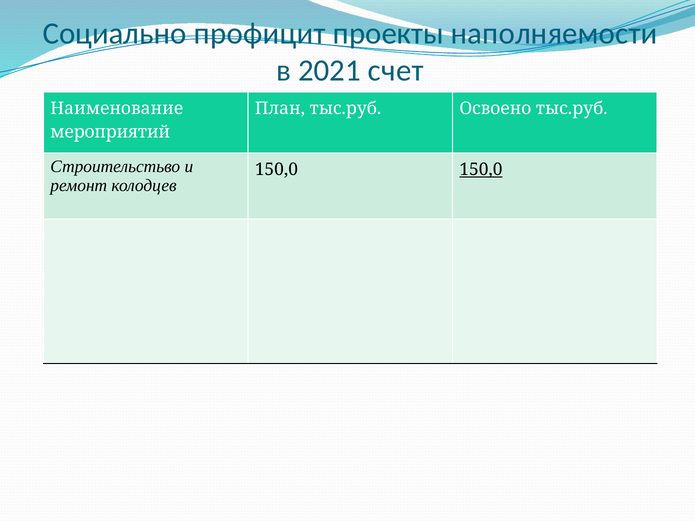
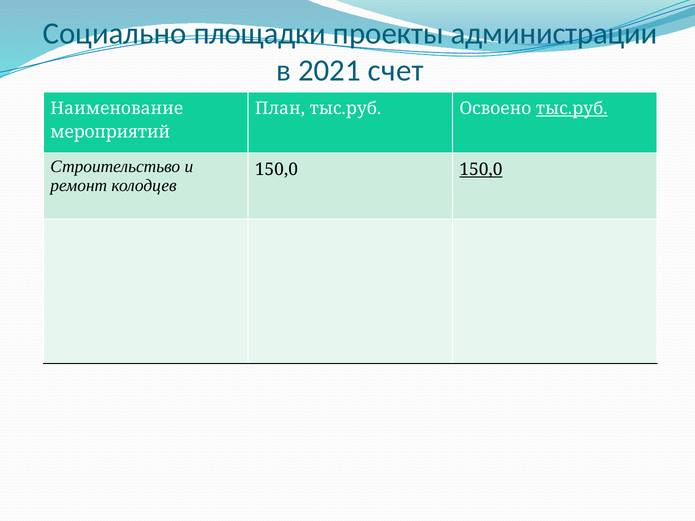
профицит: профицит -> площадки
наполняемости: наполняемости -> администрации
тыс.руб at (572, 109) underline: none -> present
